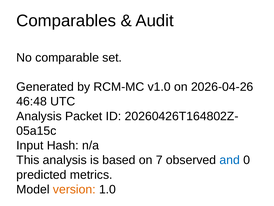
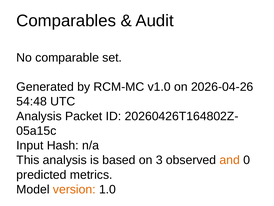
46:48: 46:48 -> 54:48
7: 7 -> 3
and colour: blue -> orange
